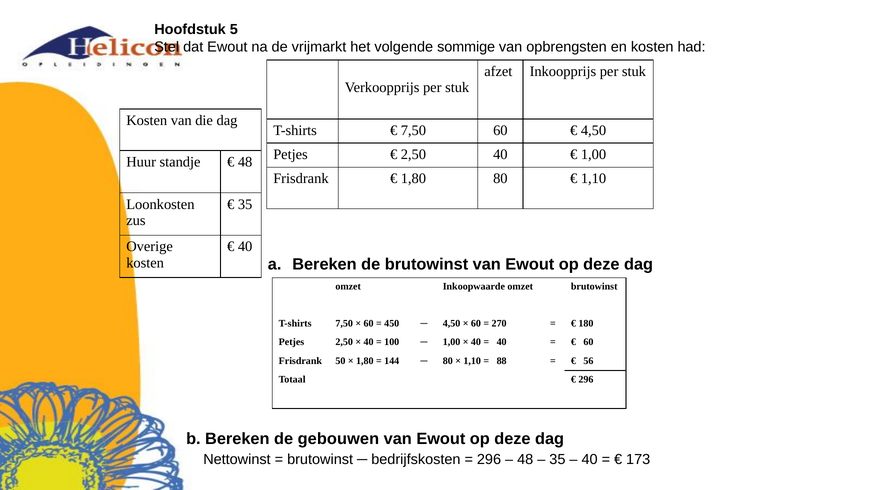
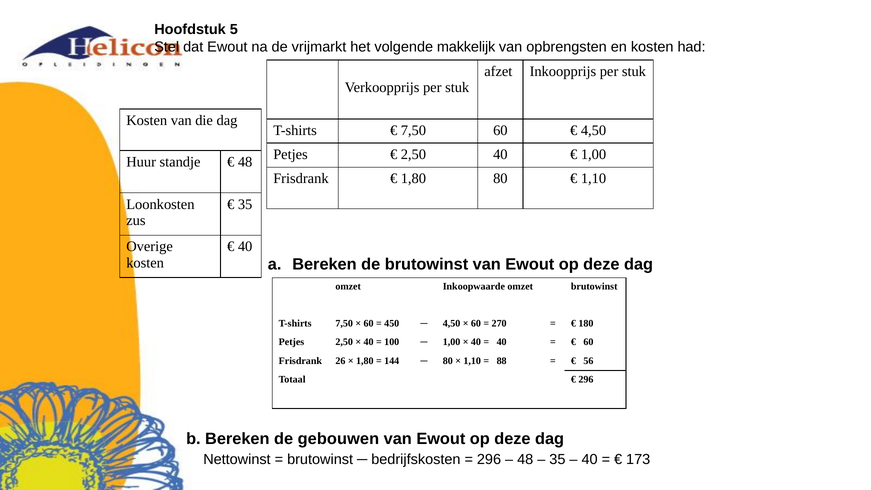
sommige: sommige -> makkelijk
50: 50 -> 26
